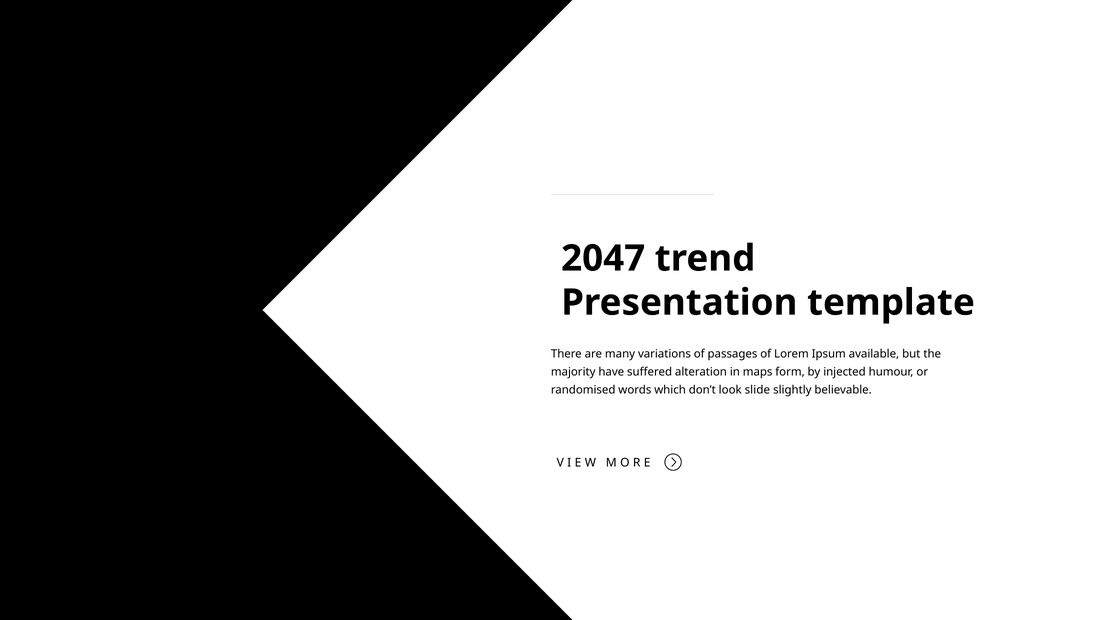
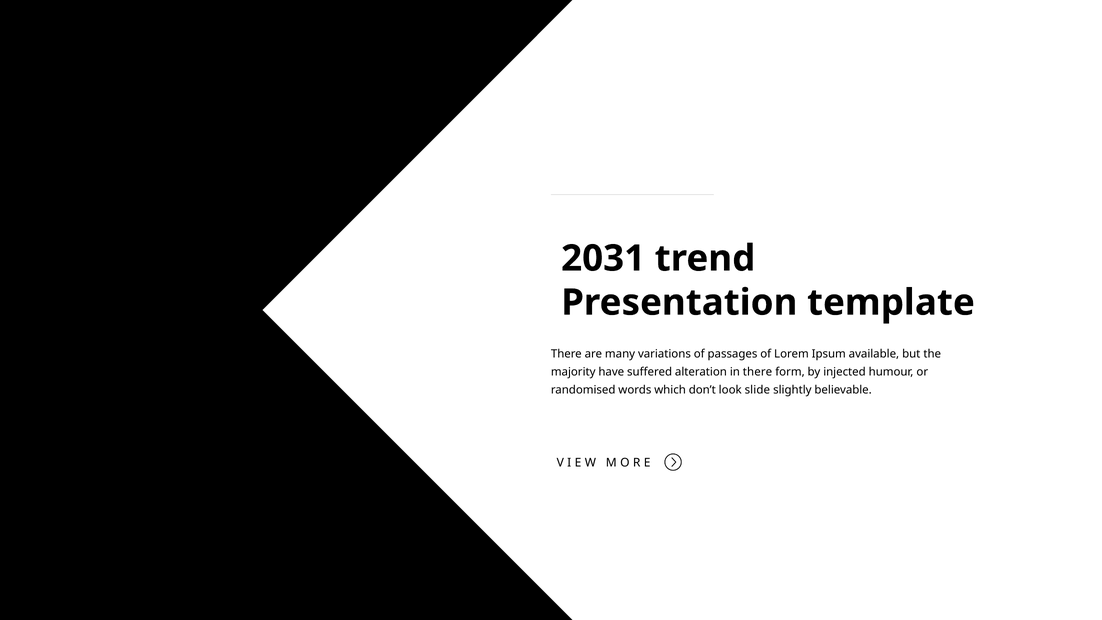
2047: 2047 -> 2031
in maps: maps -> there
